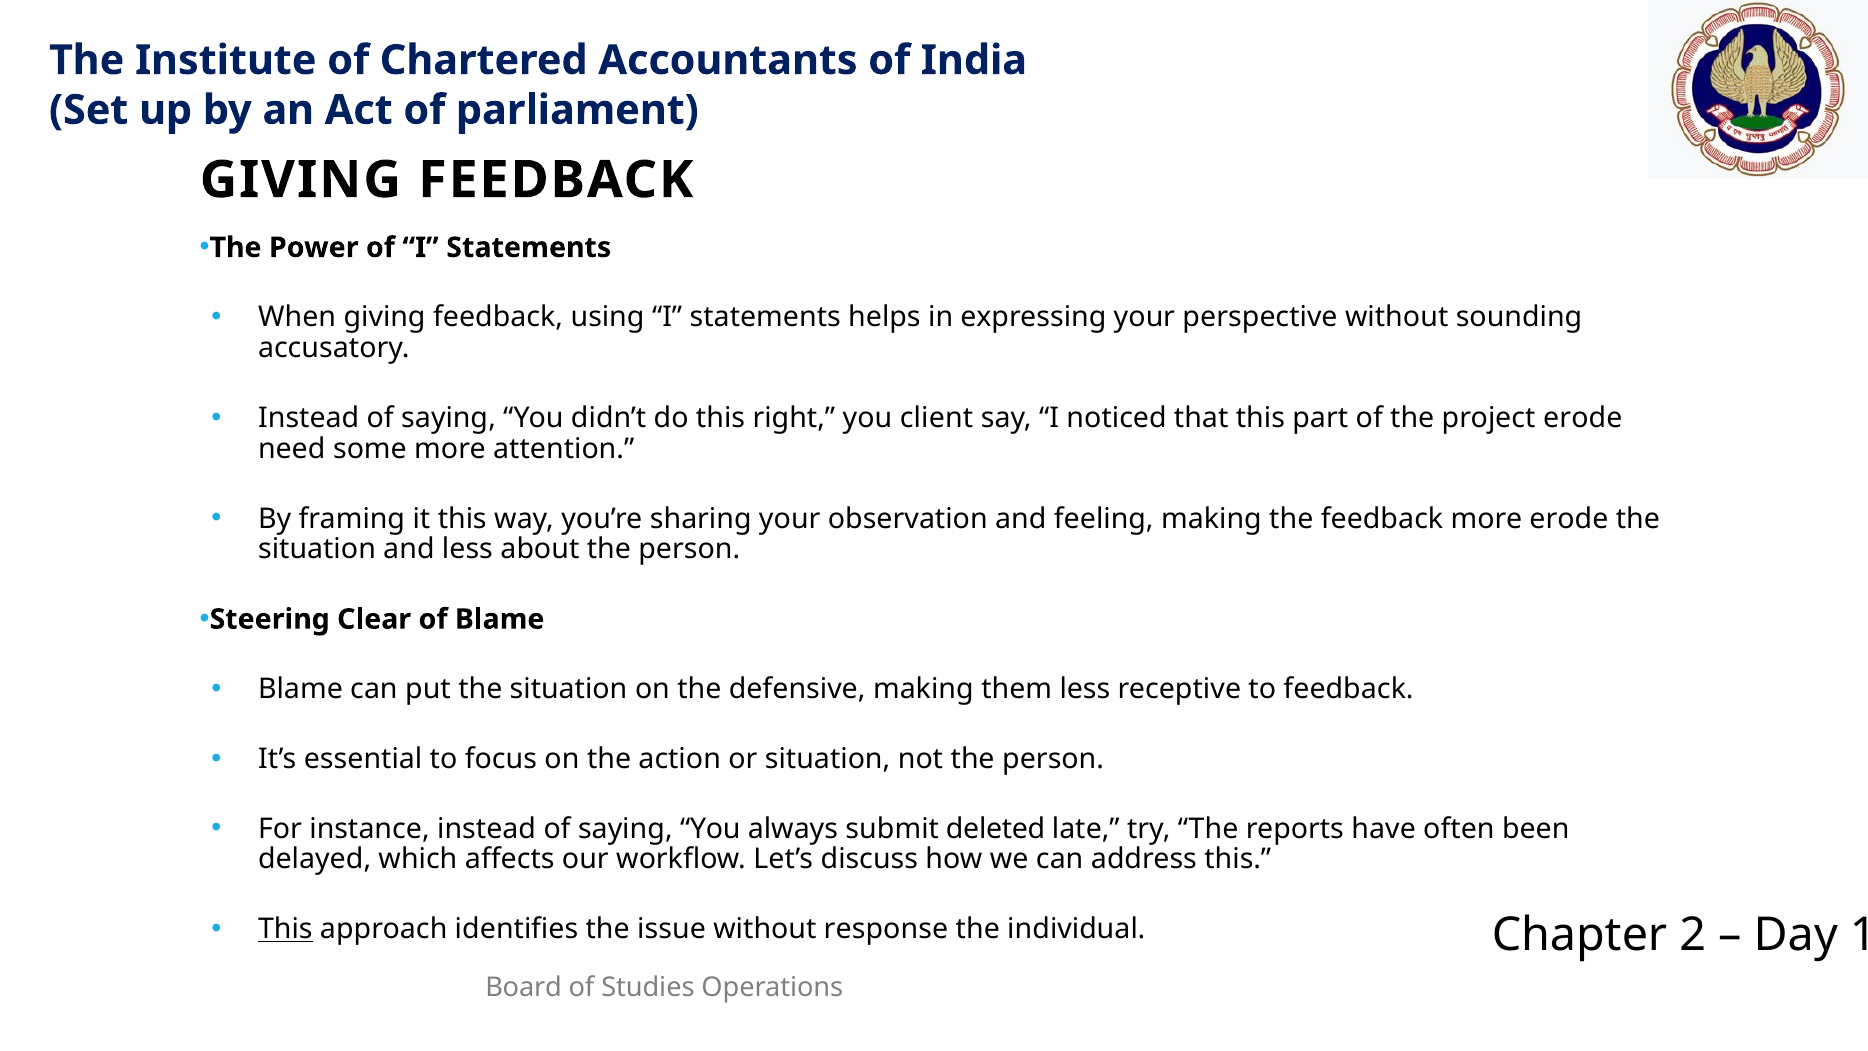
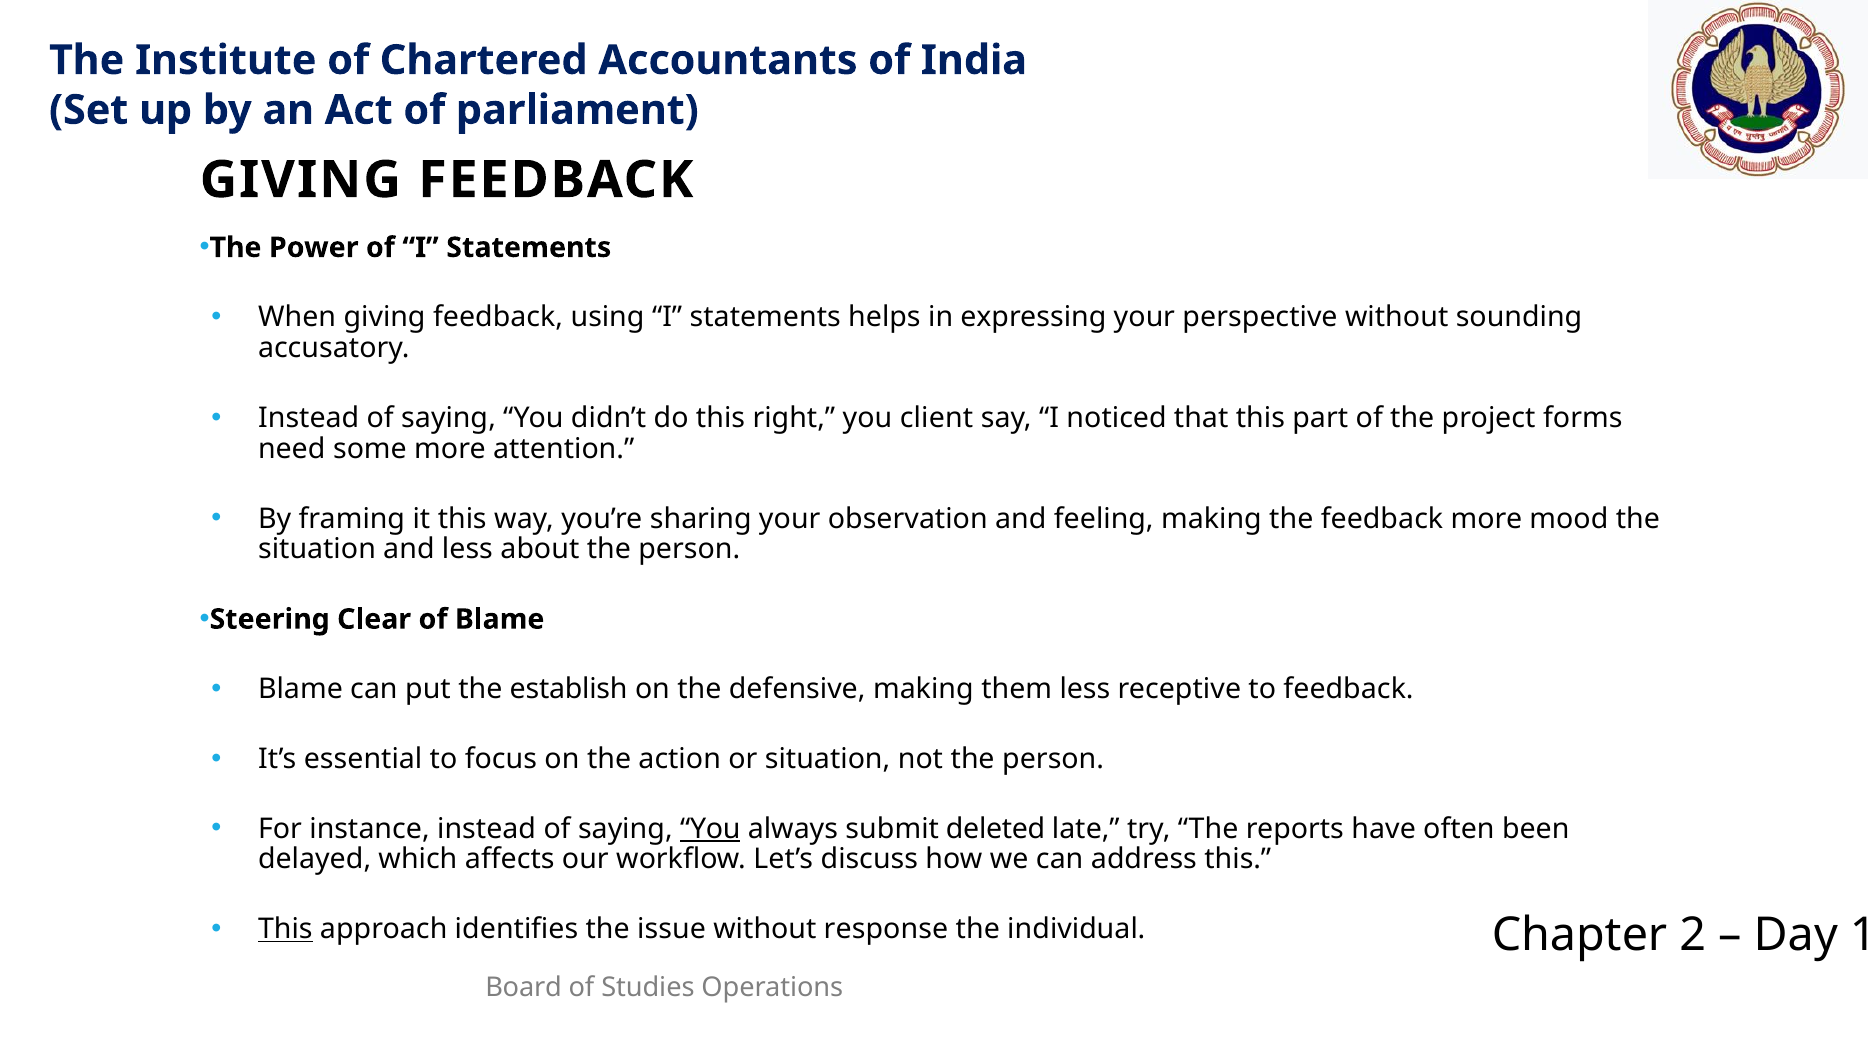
project erode: erode -> forms
more erode: erode -> mood
put the situation: situation -> establish
You at (710, 829) underline: none -> present
